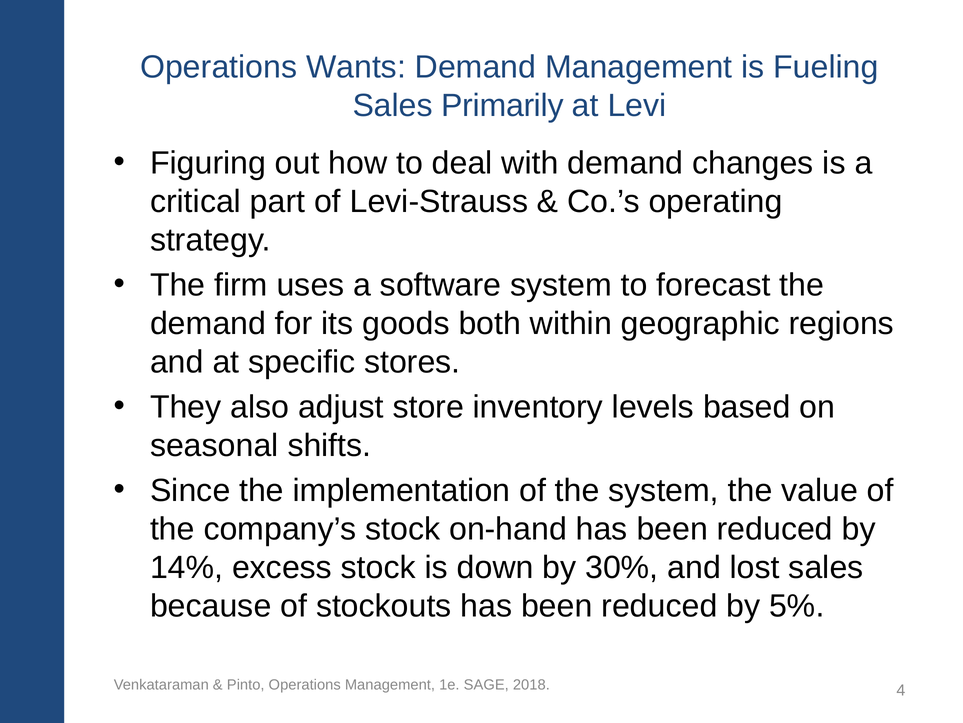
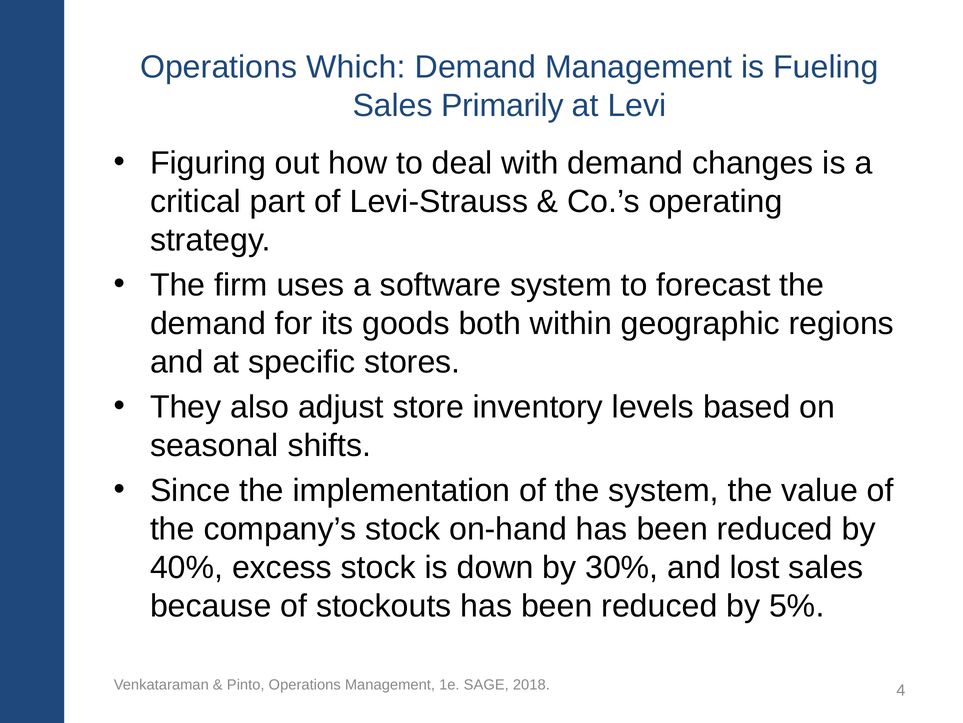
Wants: Wants -> Which
14%: 14% -> 40%
